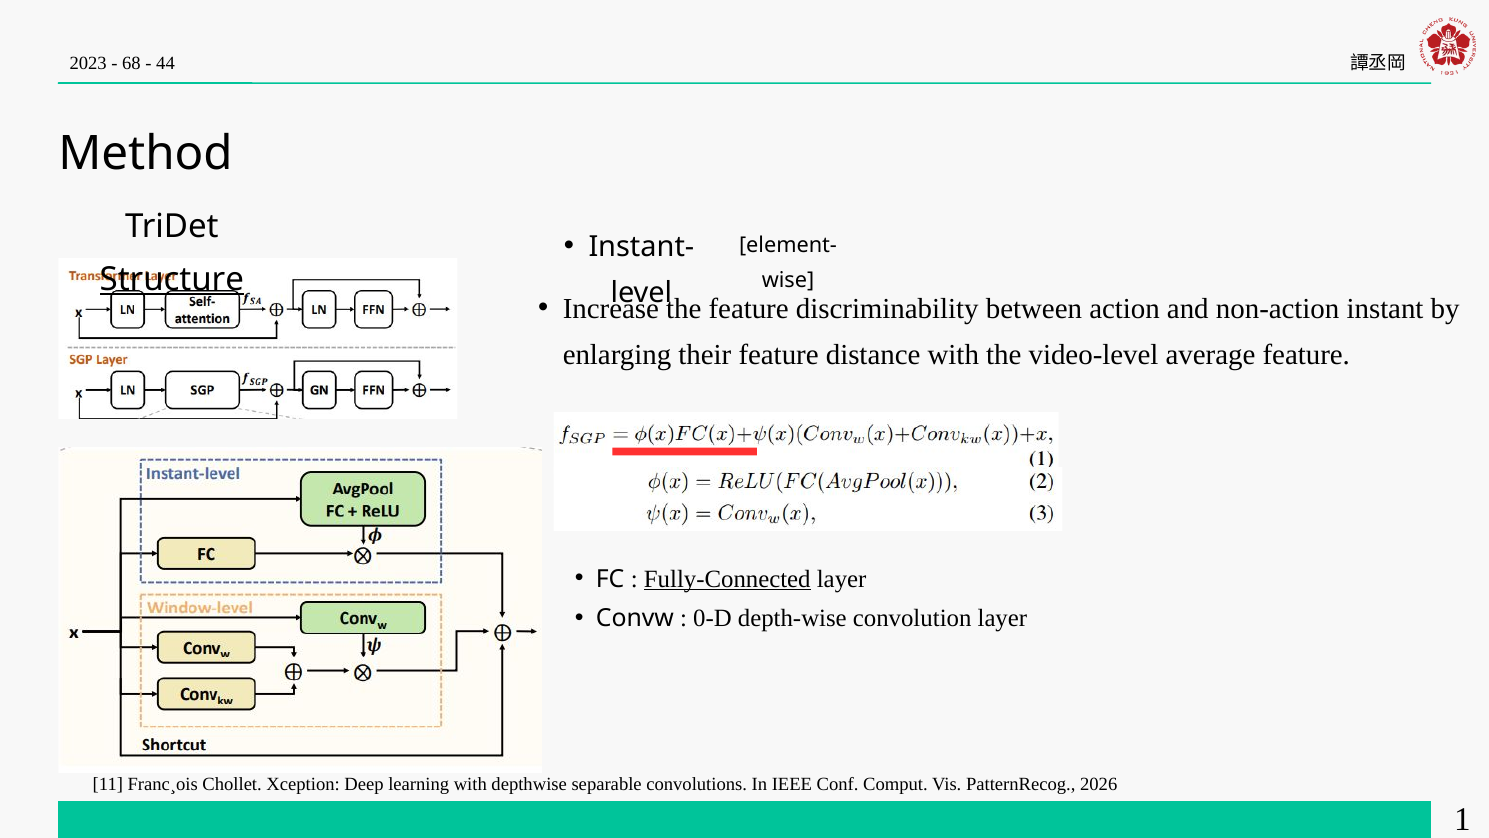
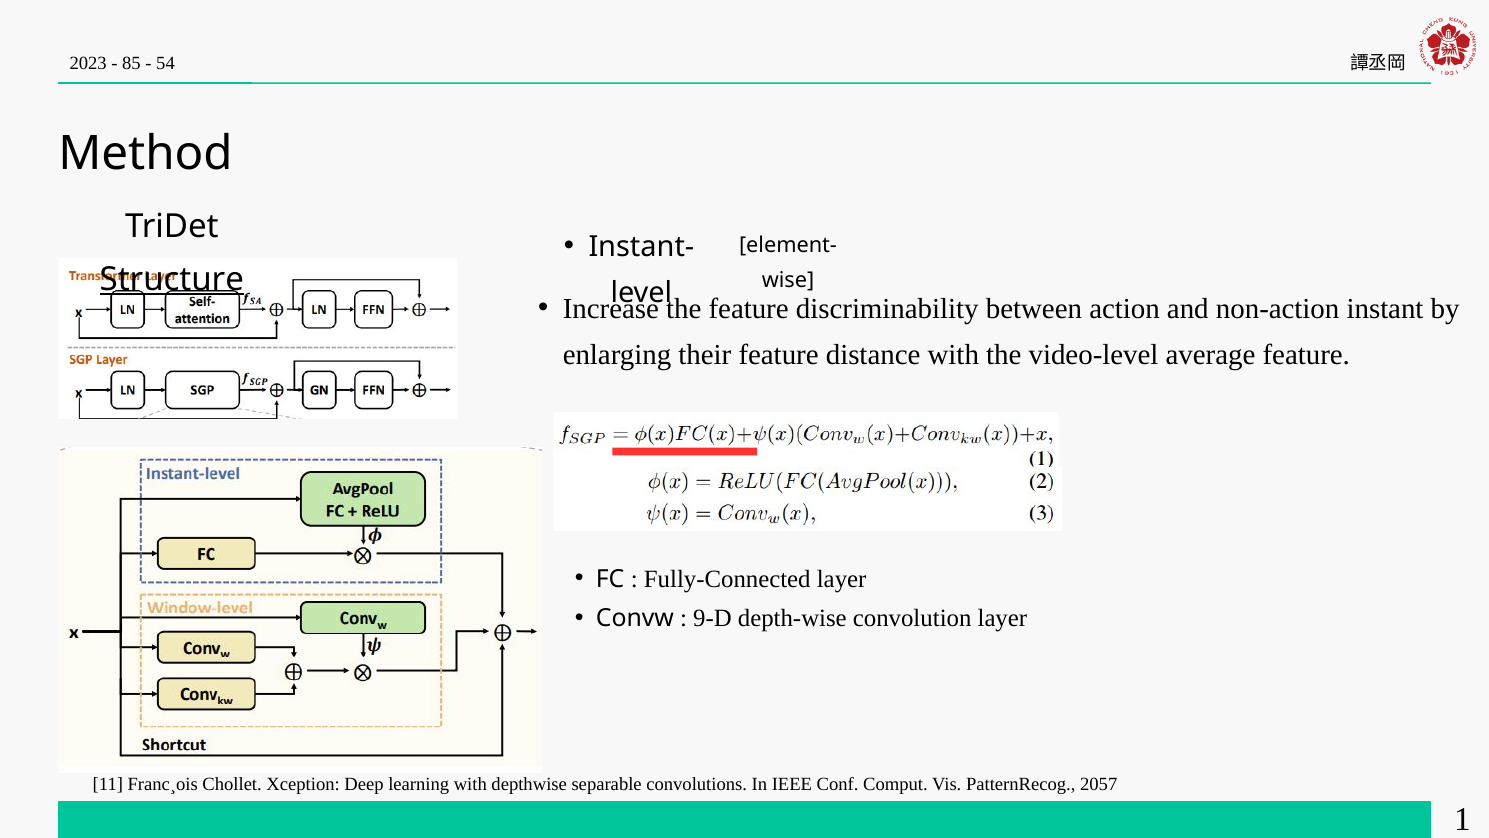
68: 68 -> 85
44: 44 -> 54
Fully-Connected underline: present -> none
0-D: 0-D -> 9-D
2026: 2026 -> 2057
